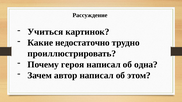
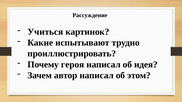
недостаточно: недостаточно -> испытывают
одна: одна -> идея
